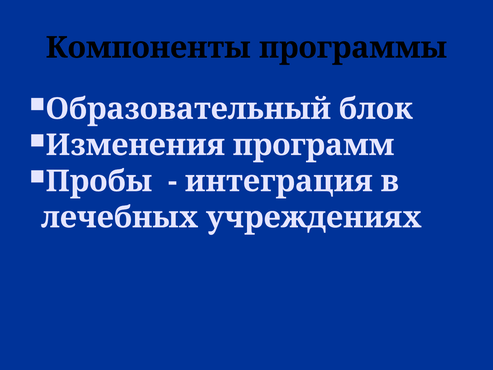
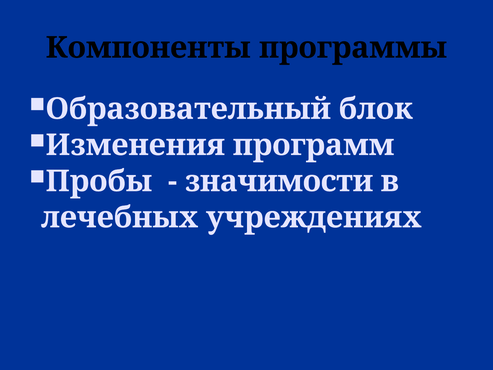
интеграция: интеграция -> значимости
